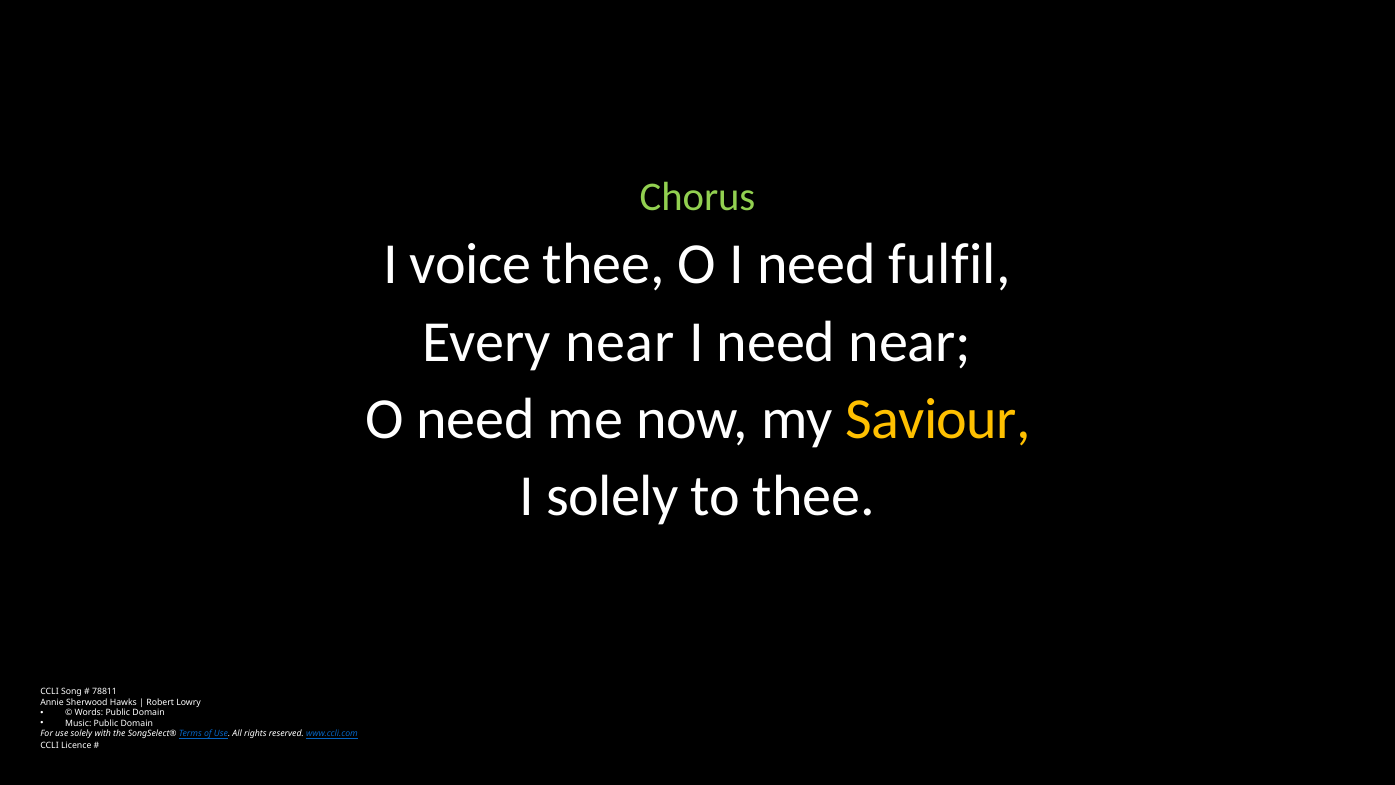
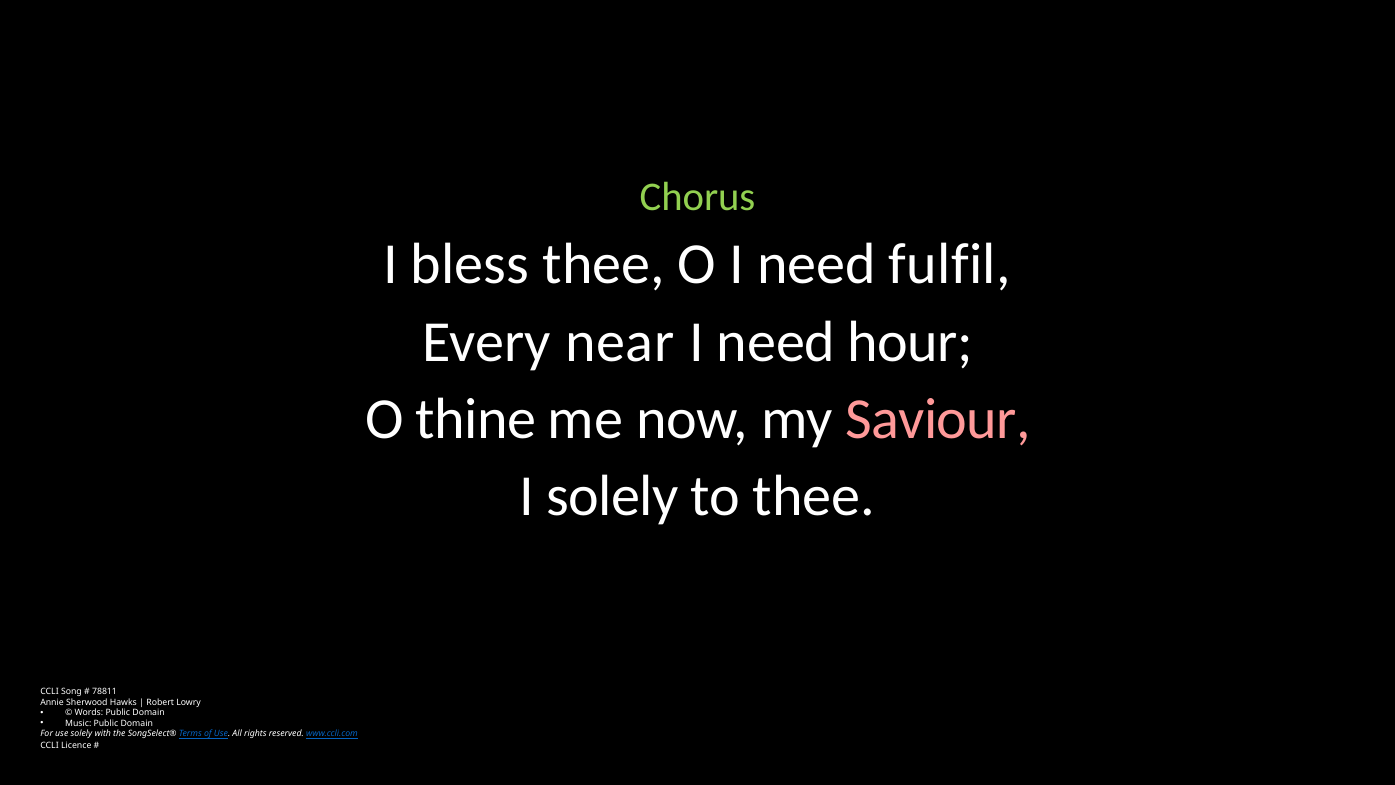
voice: voice -> bless
need near: near -> hour
O need: need -> thine
Saviour colour: yellow -> pink
